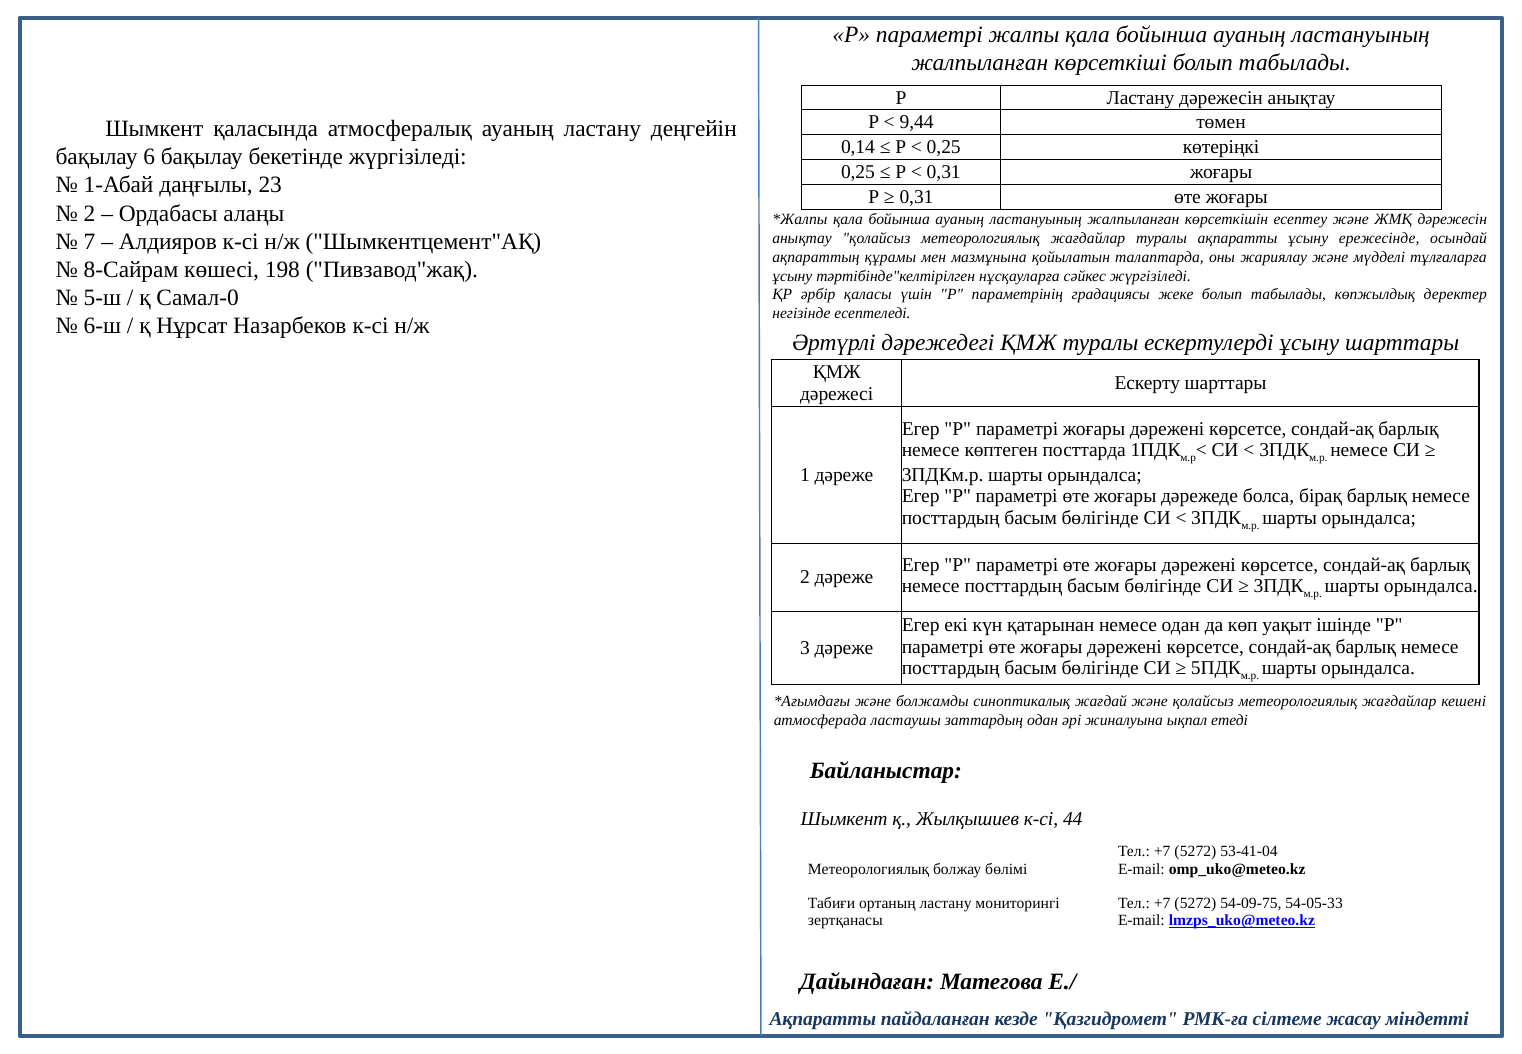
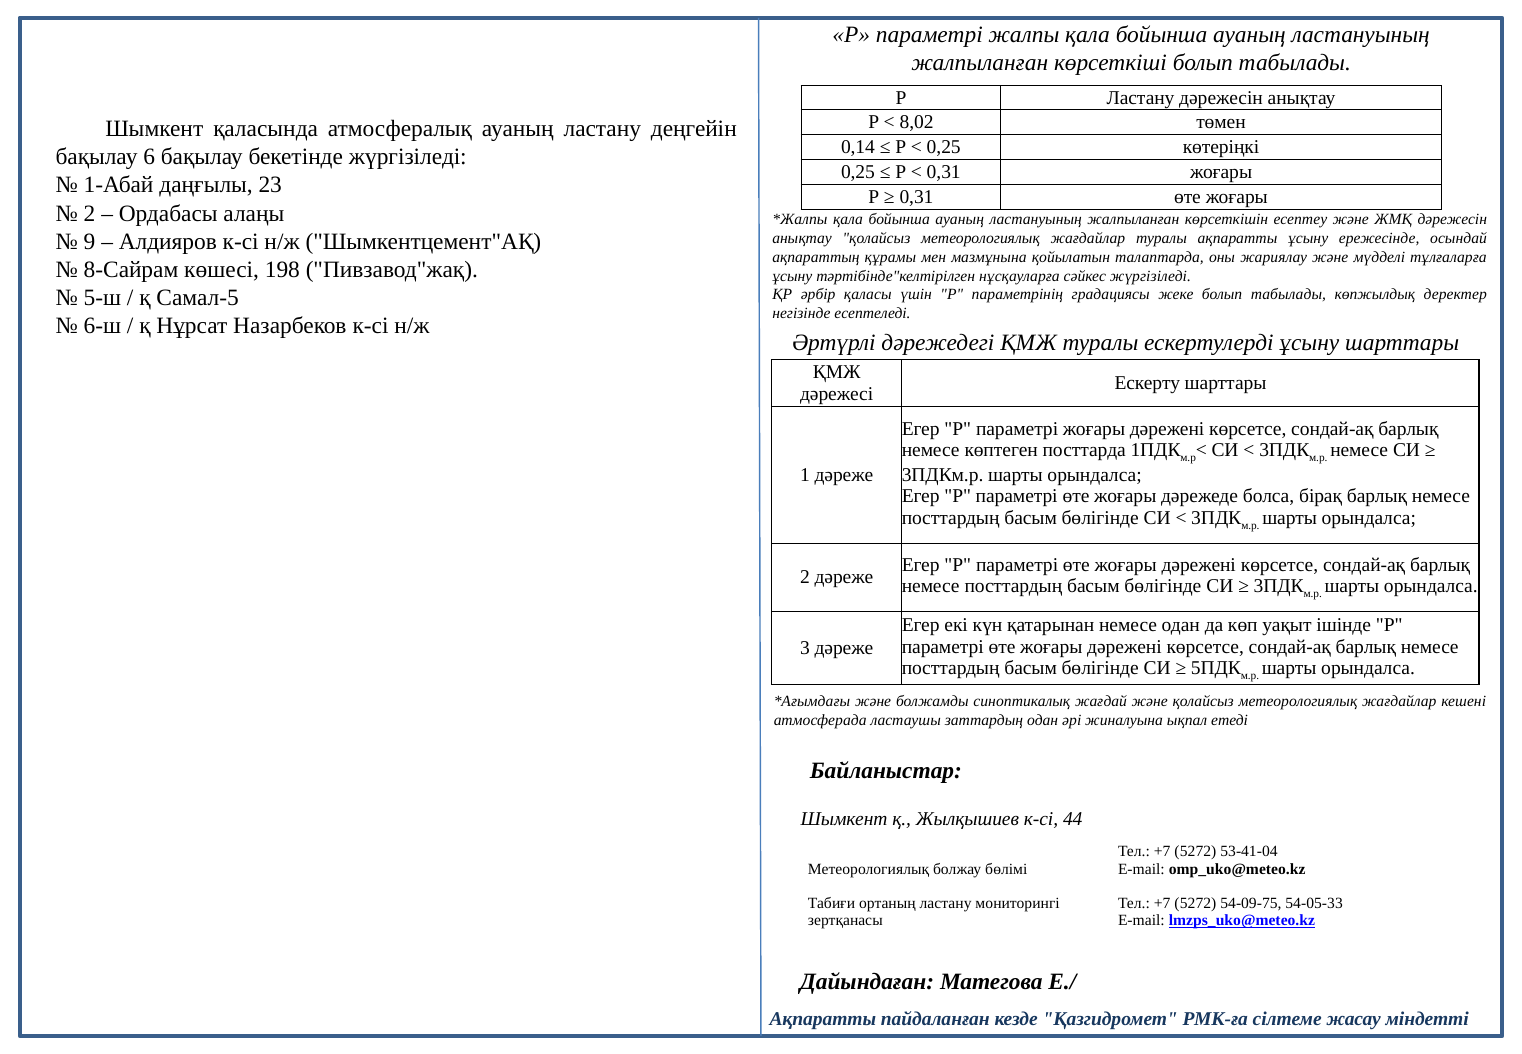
9,44: 9,44 -> 8,02
7: 7 -> 9
Самал-0: Самал-0 -> Самал-5
